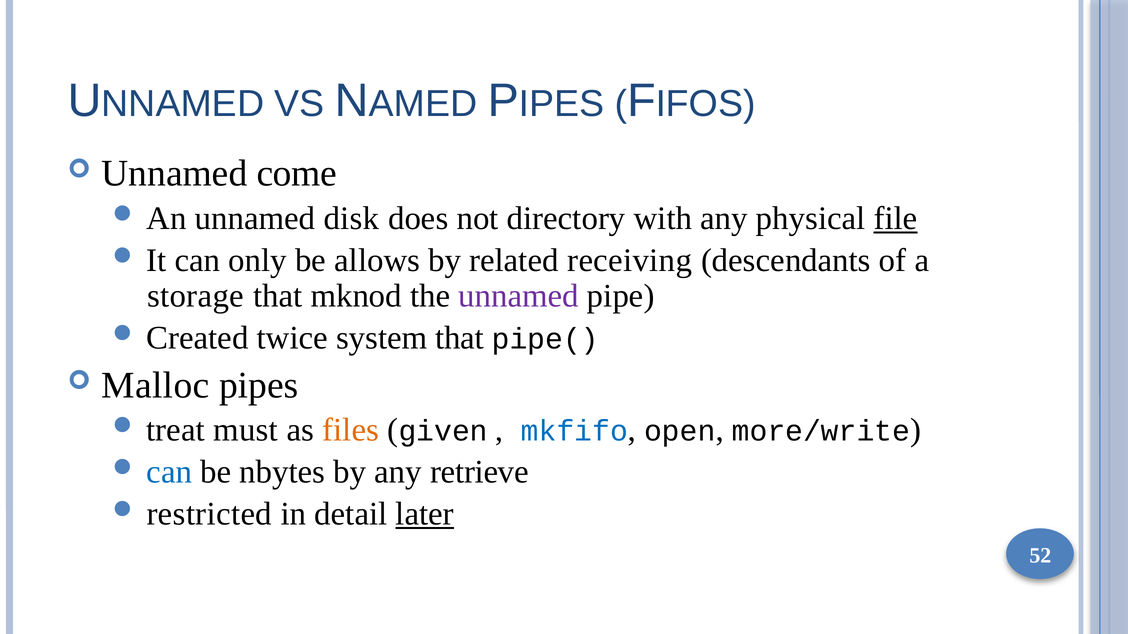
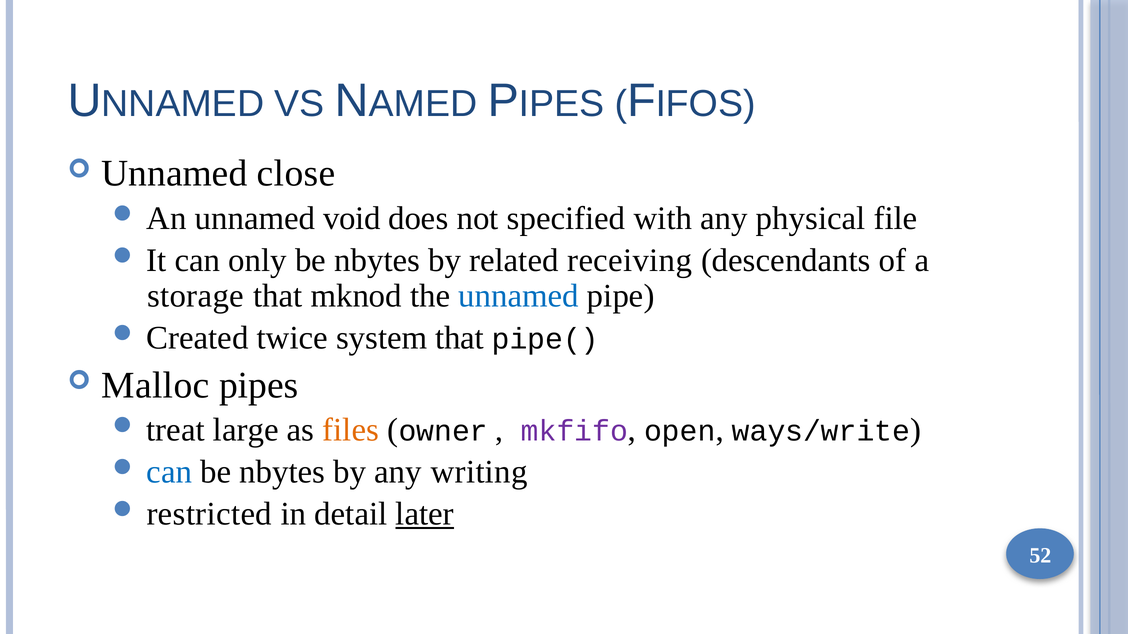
come: come -> close
disk: disk -> void
directory: directory -> specified
file underline: present -> none
only be allows: allows -> nbytes
unnamed at (519, 296) colour: purple -> blue
must: must -> large
given: given -> owner
mkfifo colour: blue -> purple
more/write: more/write -> ways/write
retrieve: retrieve -> writing
